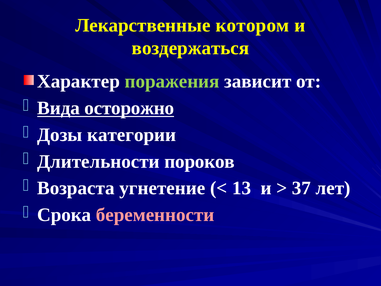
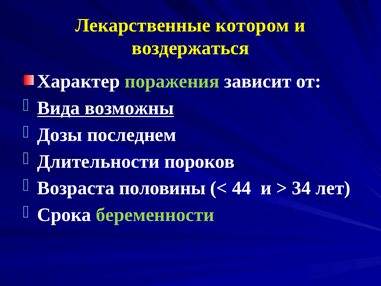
осторожно: осторожно -> возможны
категории: категории -> последнем
угнетение: угнетение -> половины
13: 13 -> 44
37: 37 -> 34
беременности colour: pink -> light green
